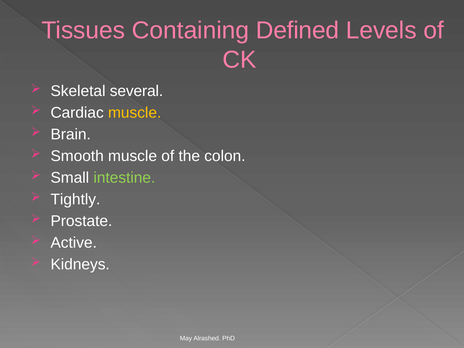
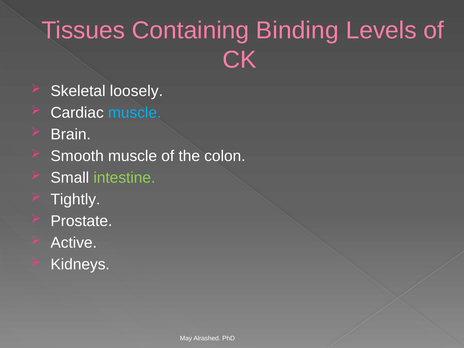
Defined: Defined -> Binding
several: several -> loosely
muscle at (135, 113) colour: yellow -> light blue
